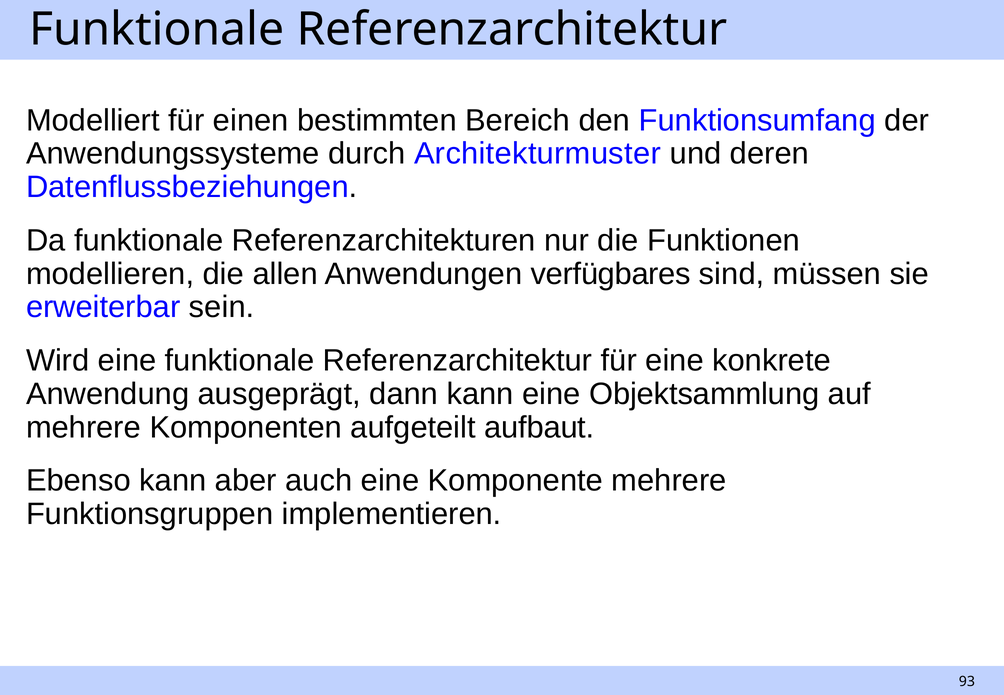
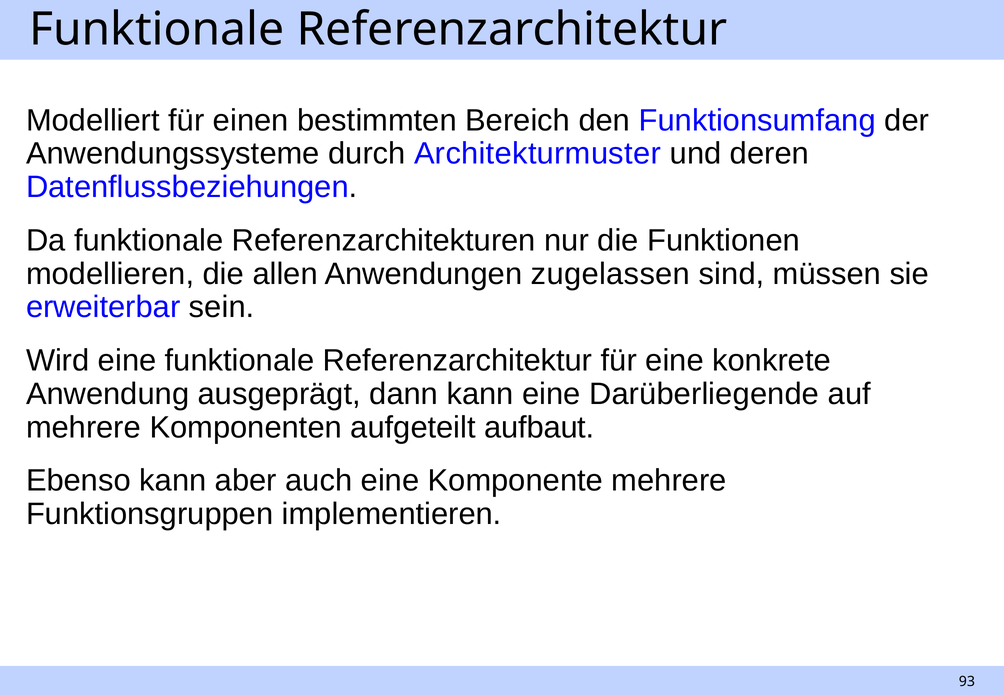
verfügbares: verfügbares -> zugelassen
Objektsammlung: Objektsammlung -> Darüberliegende
